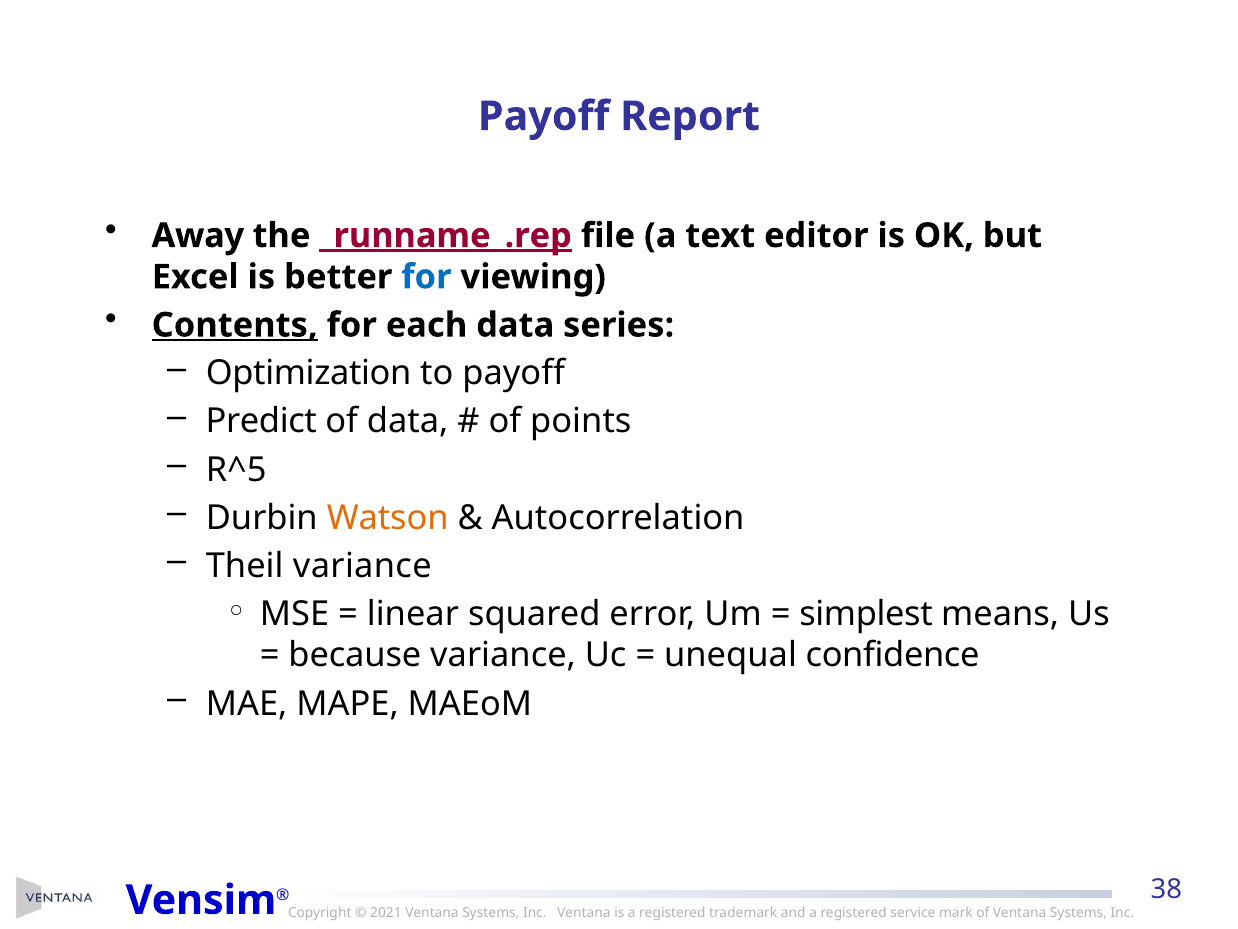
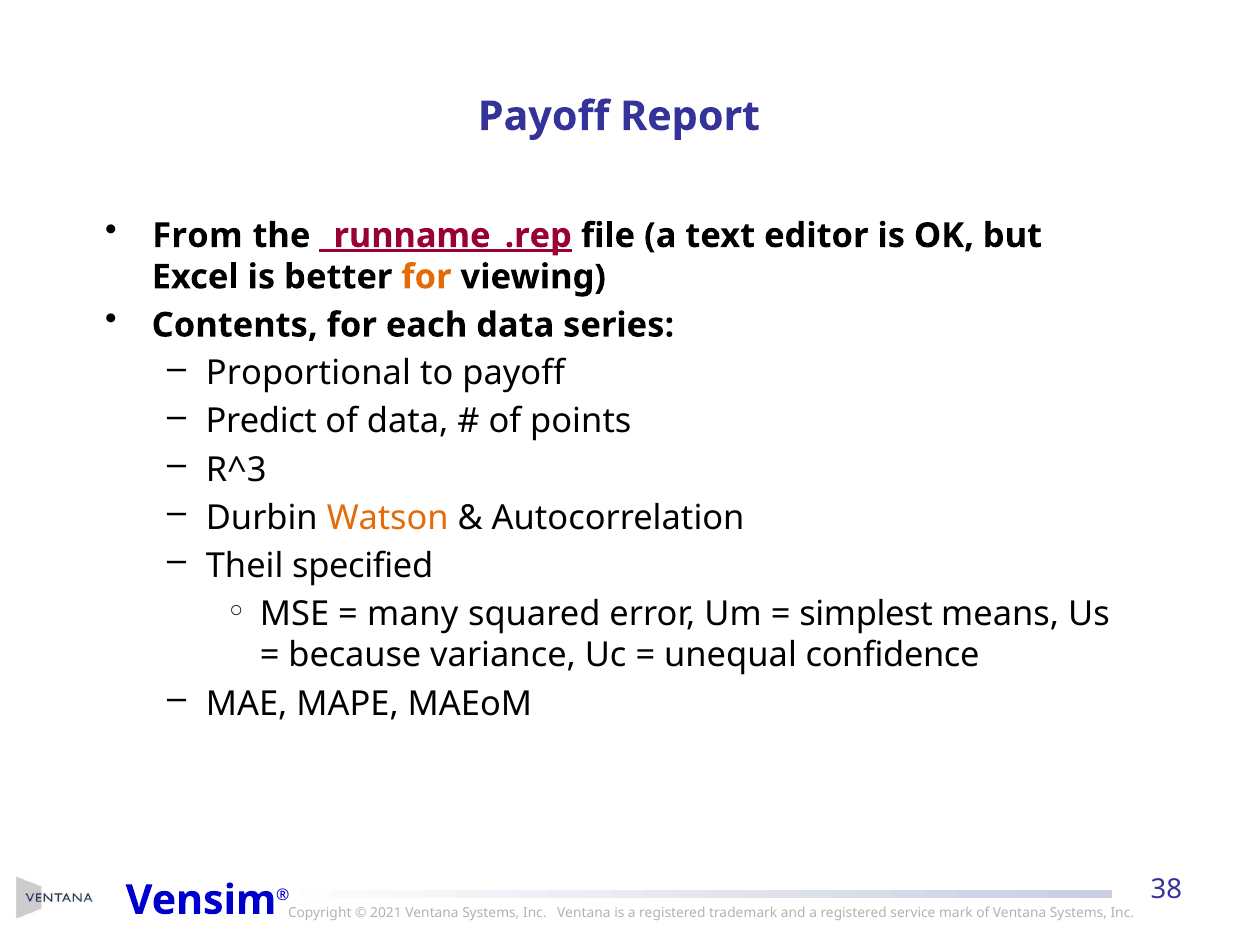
Away: Away -> From
for at (426, 277) colour: blue -> orange
Contents underline: present -> none
Optimization: Optimization -> Proportional
R^5: R^5 -> R^3
Theil variance: variance -> specified
linear: linear -> many
